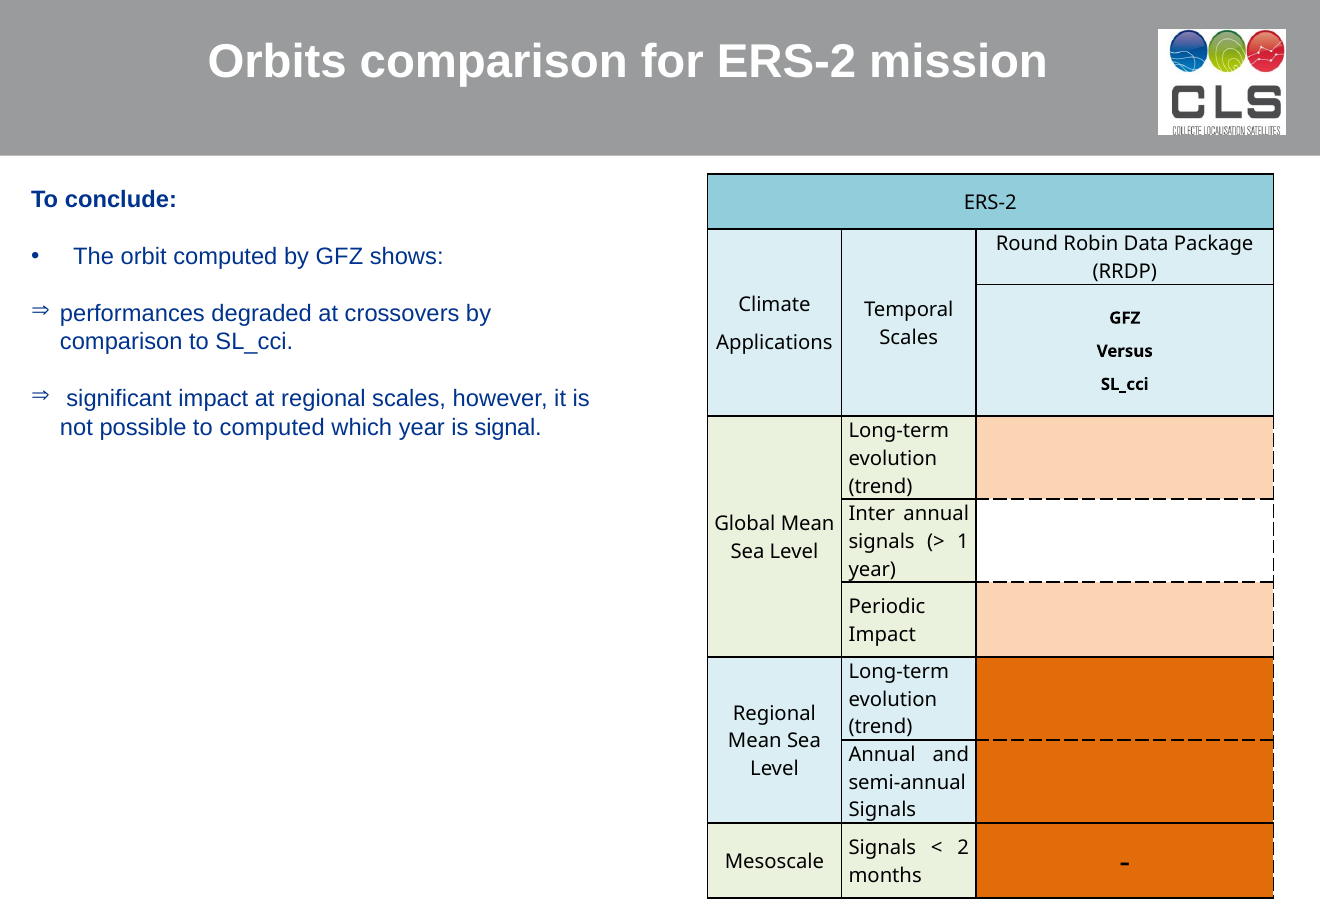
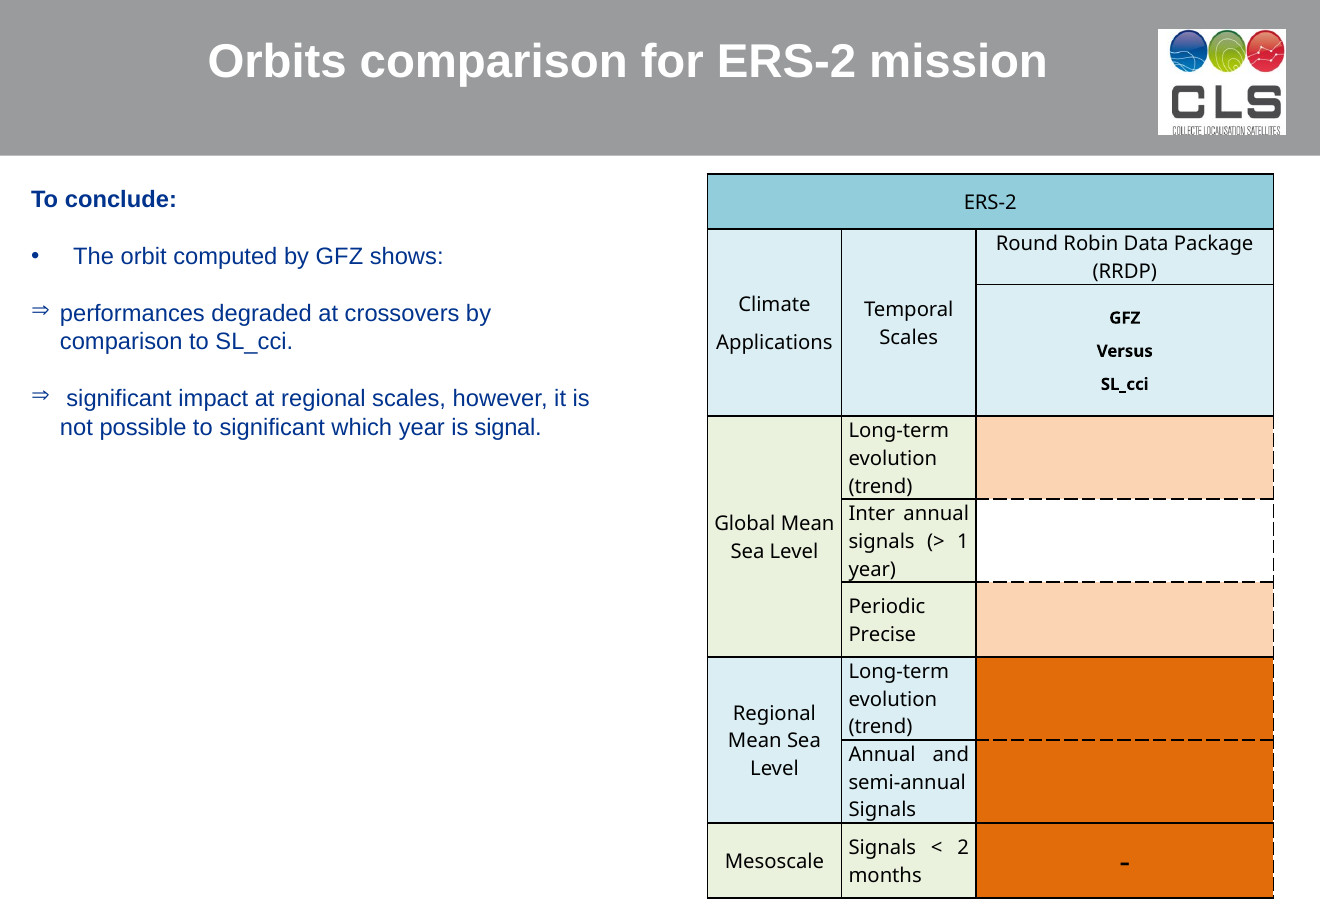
to computed: computed -> significant
Impact at (882, 634): Impact -> Precise
